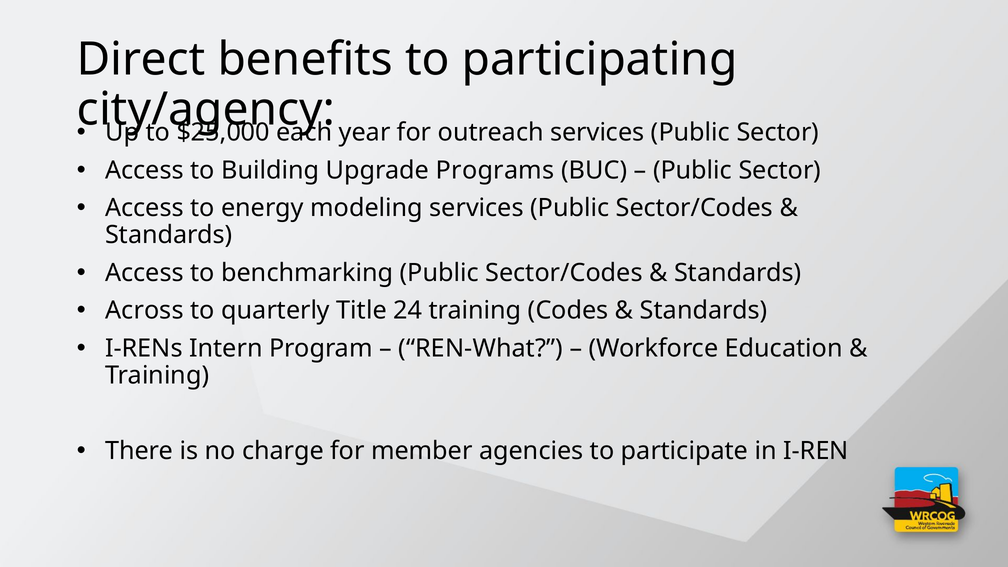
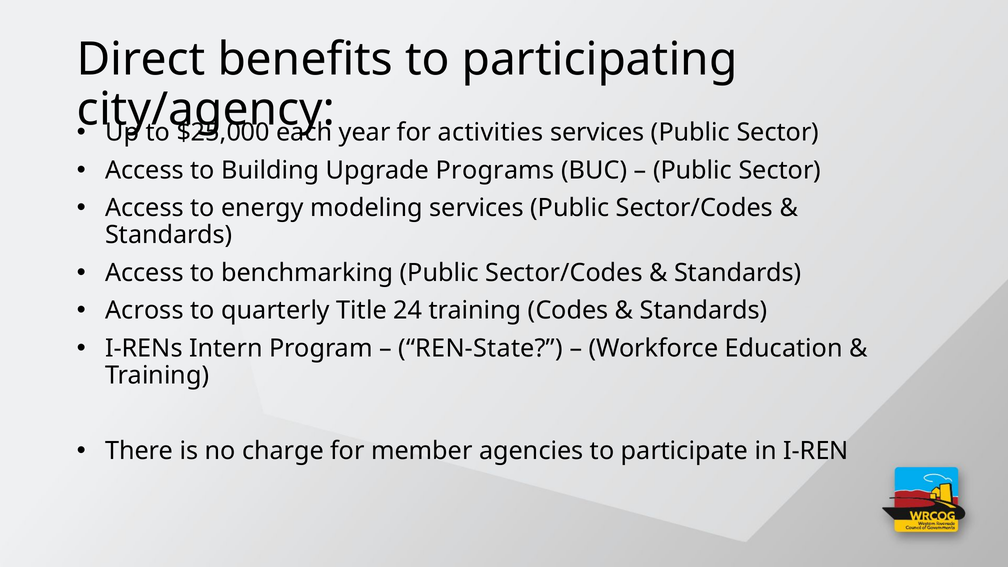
outreach: outreach -> activities
REN-What: REN-What -> REN-State
